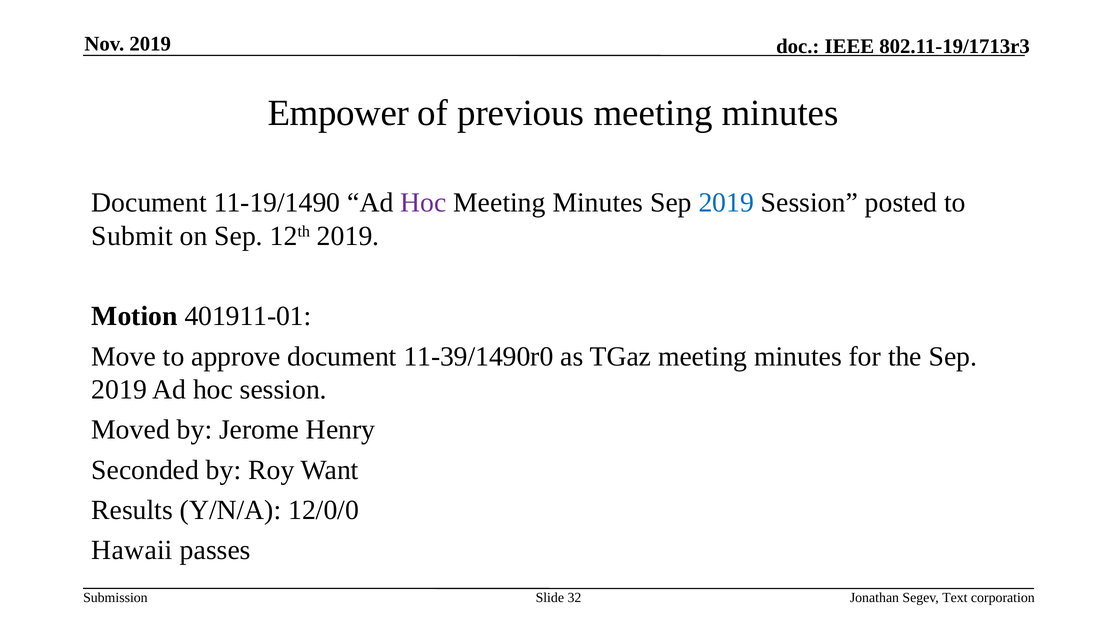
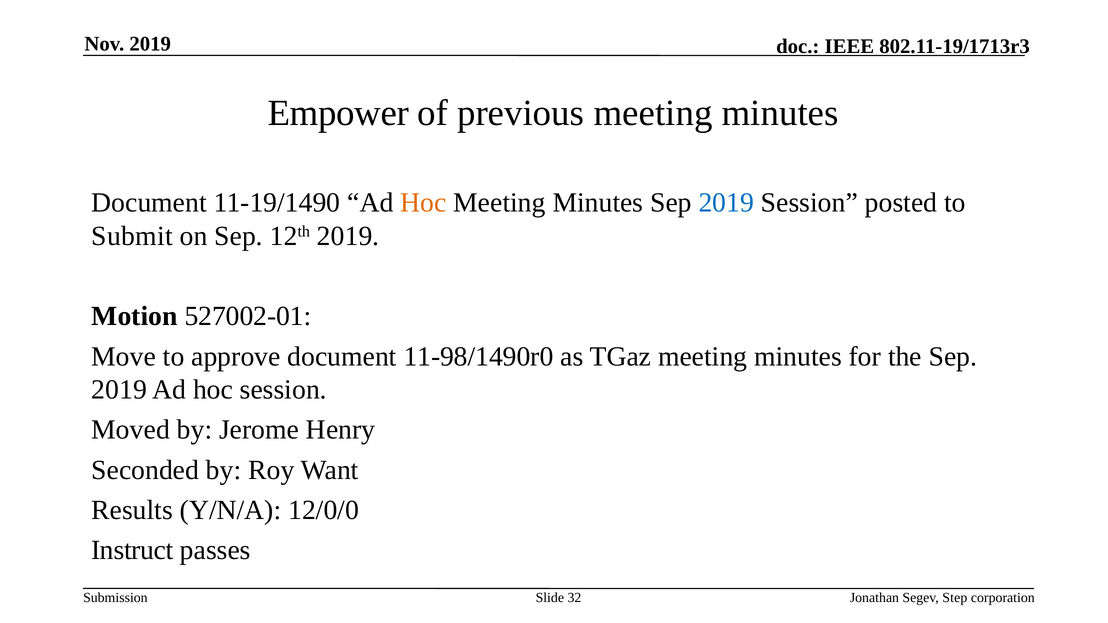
Hoc at (423, 203) colour: purple -> orange
401911-01: 401911-01 -> 527002-01
11-39/1490r0: 11-39/1490r0 -> 11-98/1490r0
Hawaii: Hawaii -> Instruct
Text: Text -> Step
